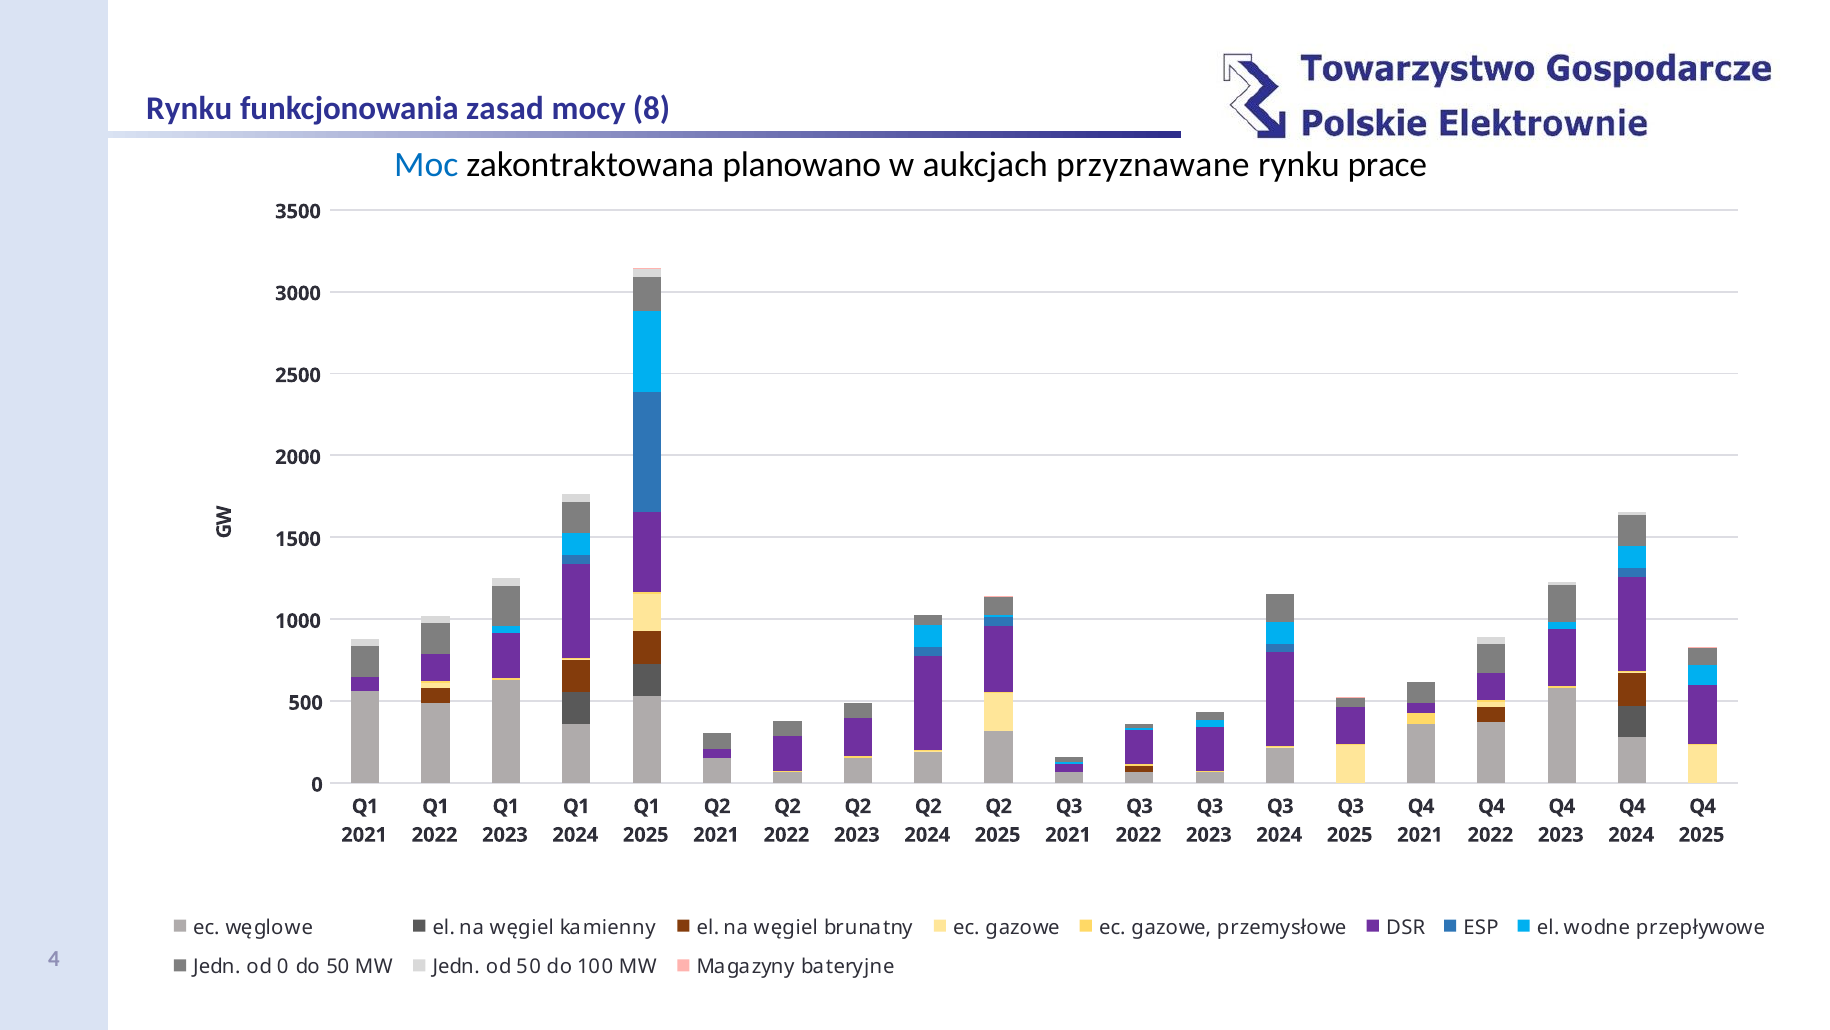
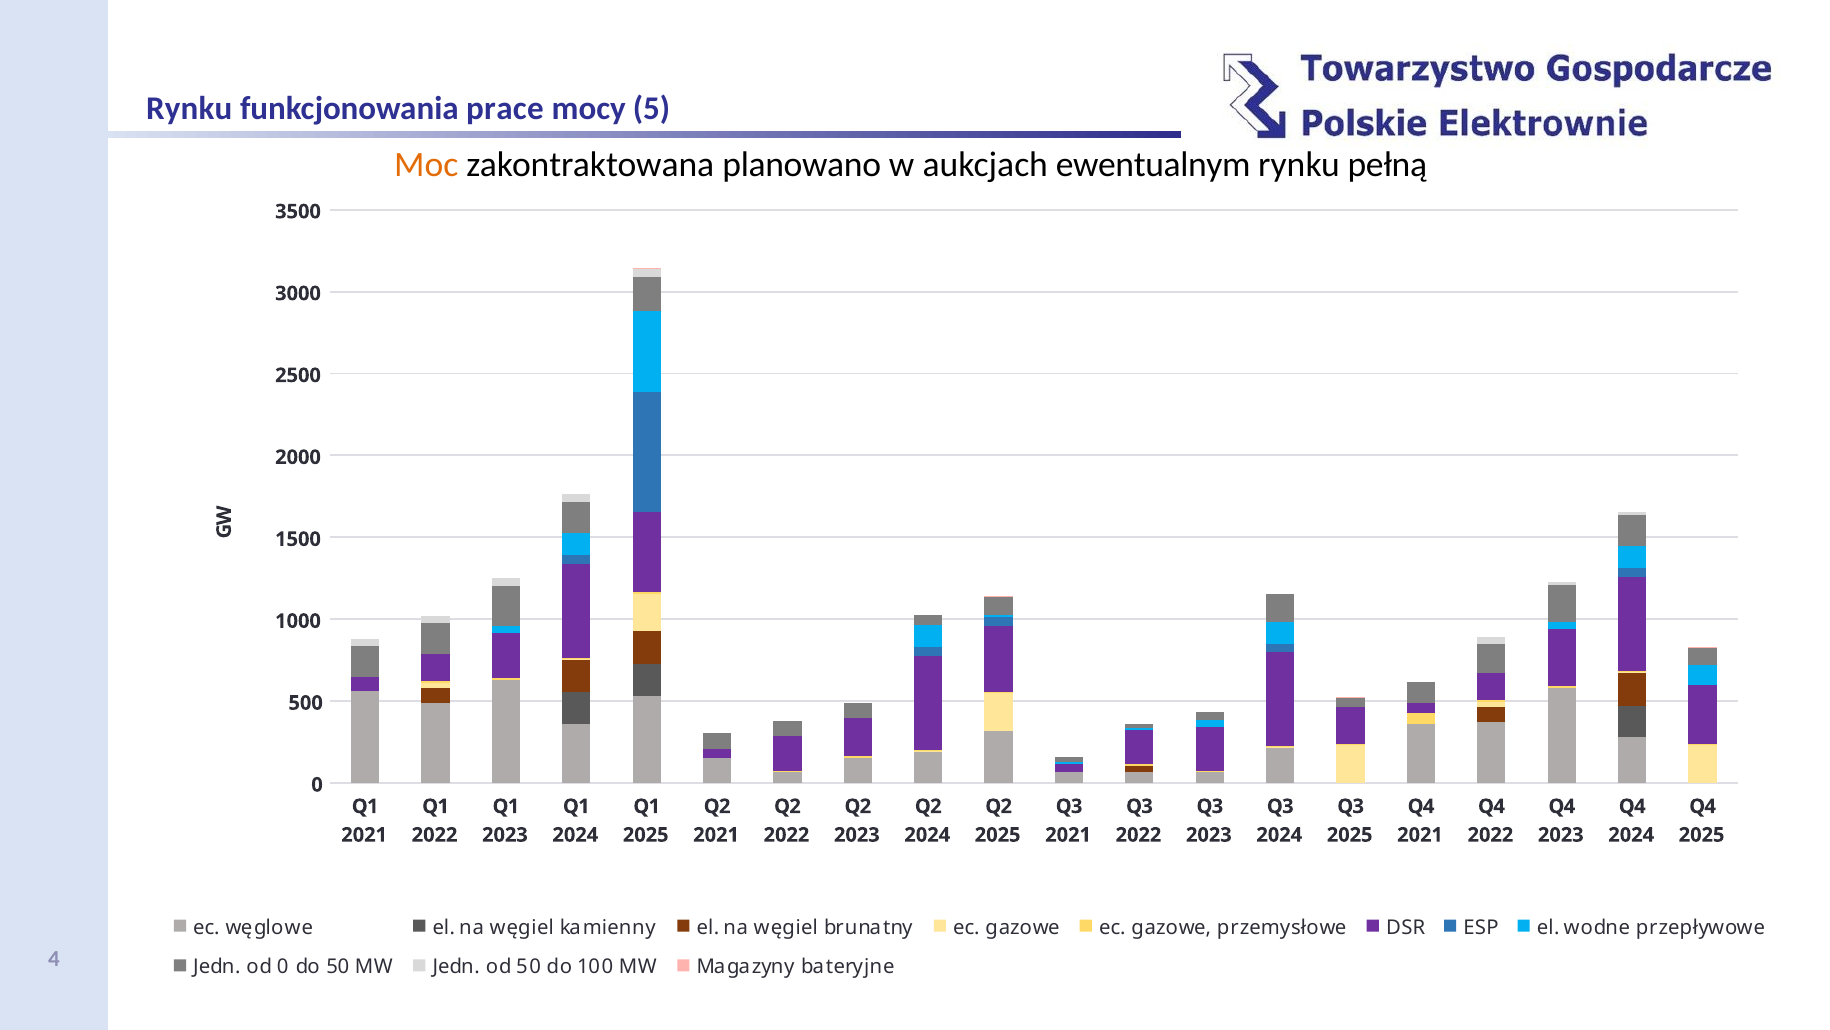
zasad: zasad -> prace
8: 8 -> 5
Moc colour: blue -> orange
przyznawane: przyznawane -> ewentualnym
prace: prace -> pełną
